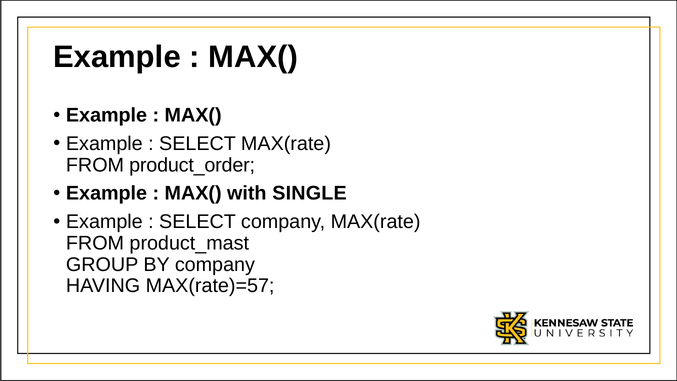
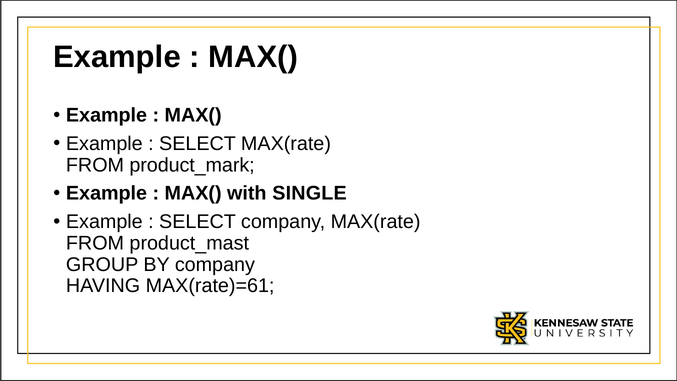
product_order: product_order -> product_mark
MAX(rate)=57: MAX(rate)=57 -> MAX(rate)=61
